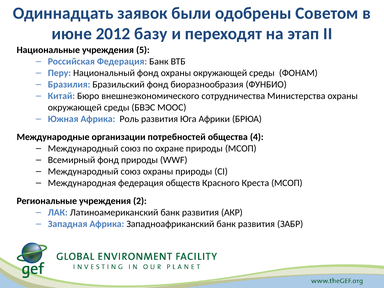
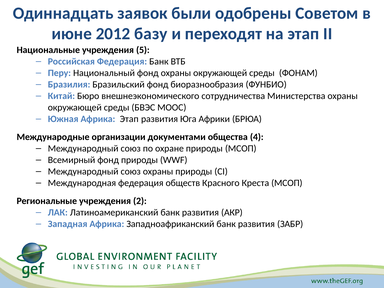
Африка Роль: Роль -> Этап
потребностей: потребностей -> документами
